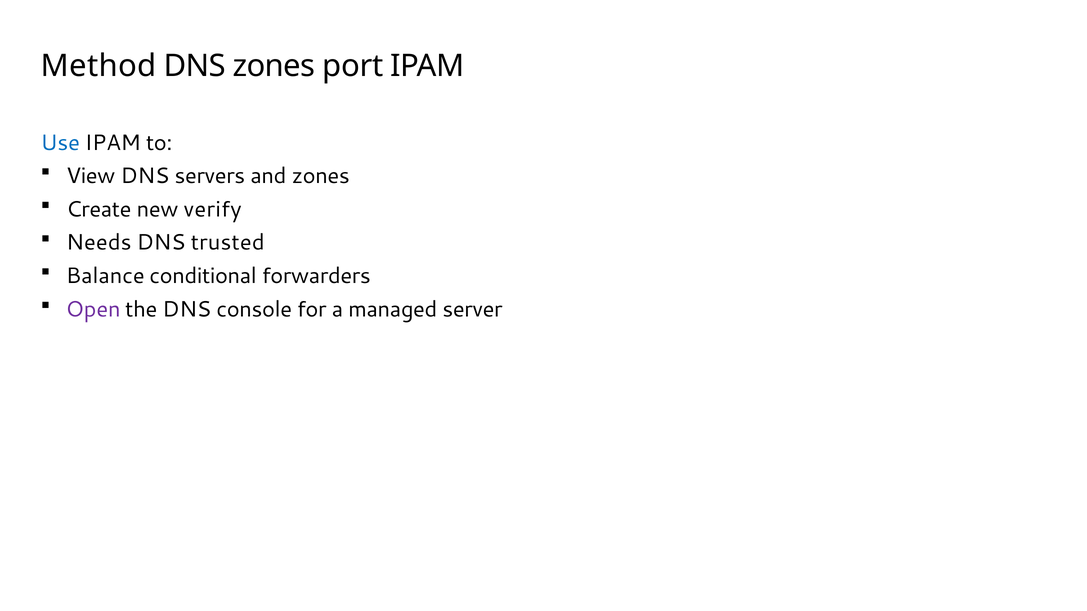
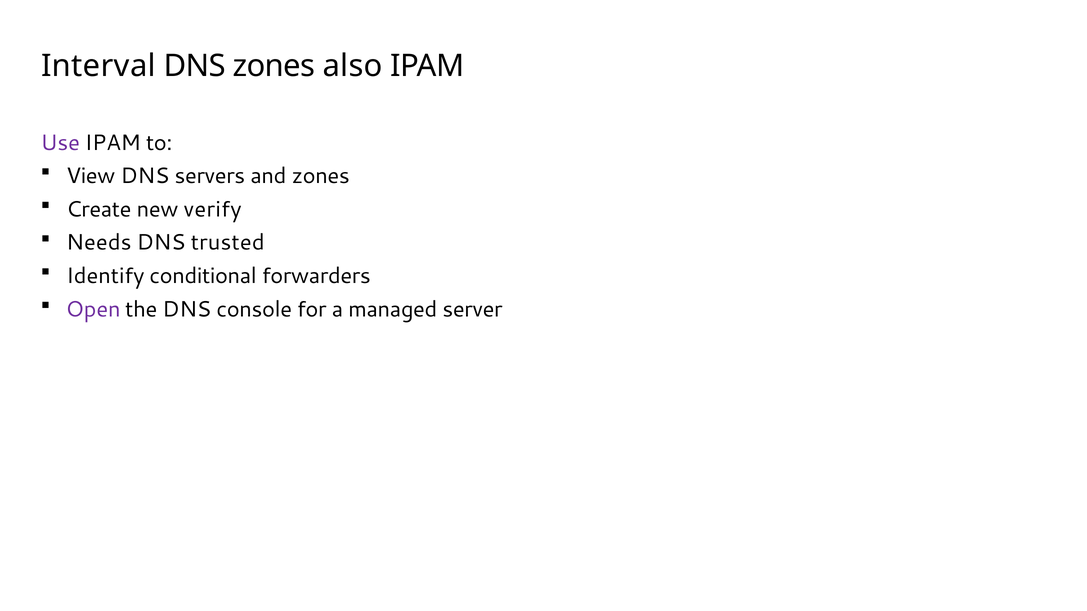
Method: Method -> Interval
port: port -> also
Use colour: blue -> purple
Balance: Balance -> Identify
